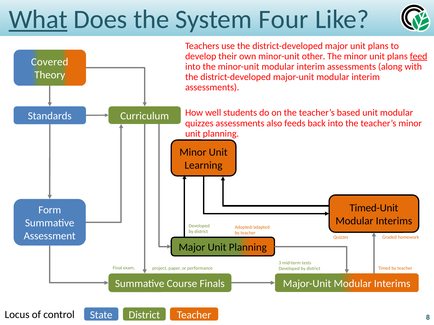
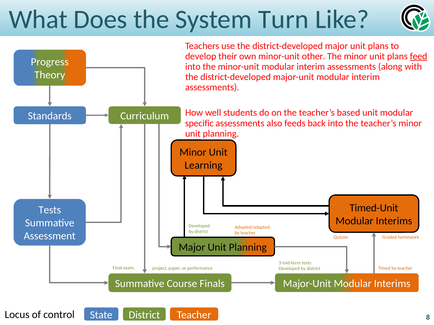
What underline: present -> none
Four: Four -> Turn
Covered: Covered -> Progress
quizzes at (199, 123): quizzes -> specific
Form at (50, 210): Form -> Tests
